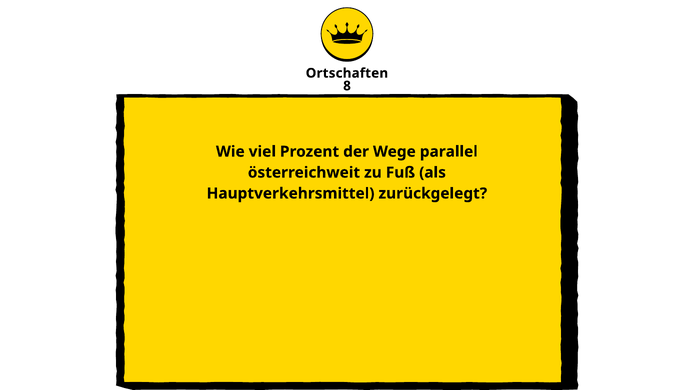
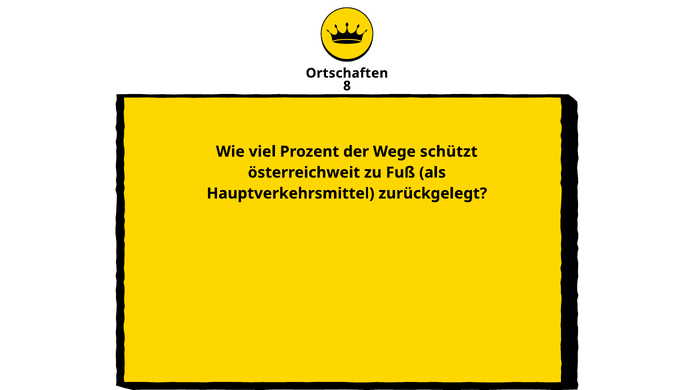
parallel: parallel -> schützt
